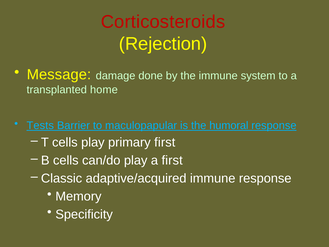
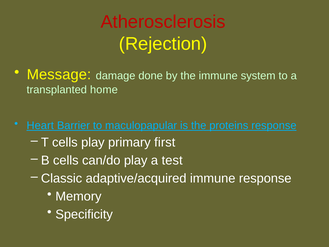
Corticosteroids: Corticosteroids -> Atherosclerosis
Tests: Tests -> Heart
humoral: humoral -> proteins
a first: first -> test
